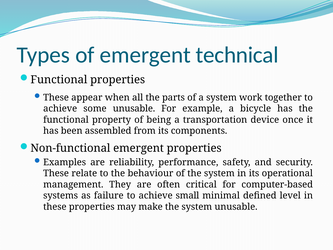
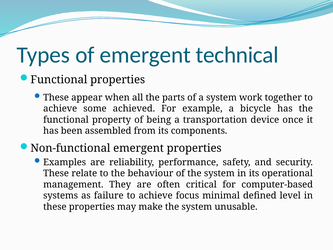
some unusable: unusable -> achieved
small: small -> focus
